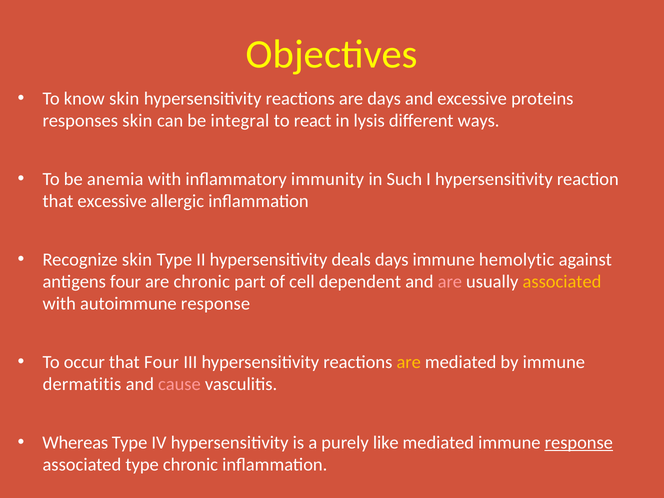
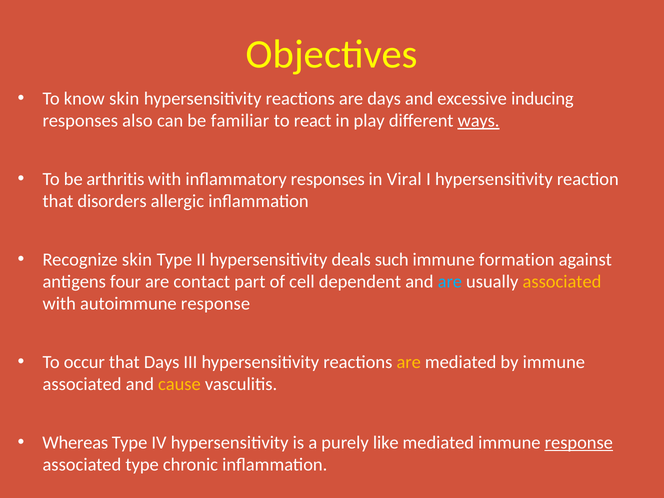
proteins: proteins -> inducing
responses skin: skin -> also
integral: integral -> familiar
lysis: lysis -> play
ways underline: none -> present
anemia: anemia -> arthritis
inflammatory immunity: immunity -> responses
Such: Such -> Viral
that excessive: excessive -> disorders
deals days: days -> such
hemolytic: hemolytic -> formation
are chronic: chronic -> contact
are at (450, 282) colour: pink -> light blue
that Four: Four -> Days
dermatitis at (82, 384): dermatitis -> associated
cause colour: pink -> yellow
